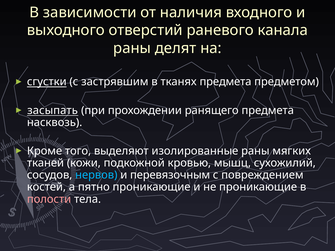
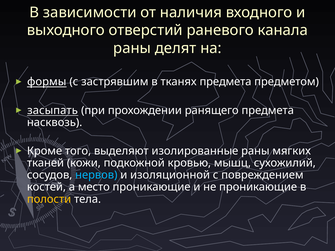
сгустки: сгустки -> формы
перевязочным: перевязочным -> изоляционной
пятно: пятно -> место
полости colour: pink -> yellow
